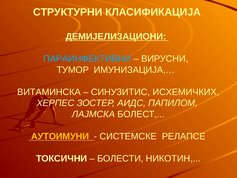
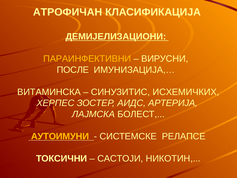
СТРУКТУРНИ: СТРУКТУРНИ -> АТРОФИЧАН
ПАРАИНФЕКТИВНИ colour: light blue -> yellow
ТУМОР: ТУМОР -> ПОСЛЕ
ПАПИЛОМ: ПАПИЛОМ -> АРТЕРИЈА
БОЛЕСТИ: БОЛЕСТИ -> САСТОЈИ
